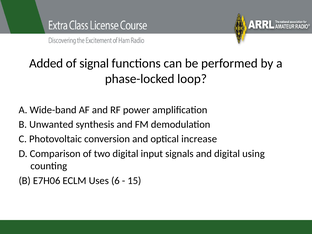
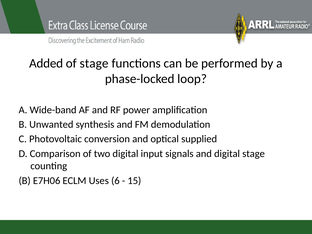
of signal: signal -> stage
increase: increase -> supplied
digital using: using -> stage
